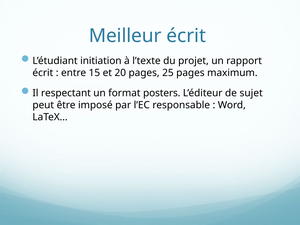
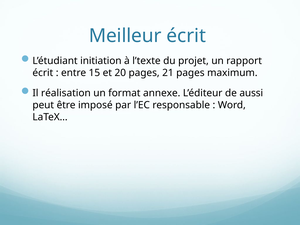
25: 25 -> 21
respectant: respectant -> réalisation
posters: posters -> annexe
sujet: sujet -> aussi
